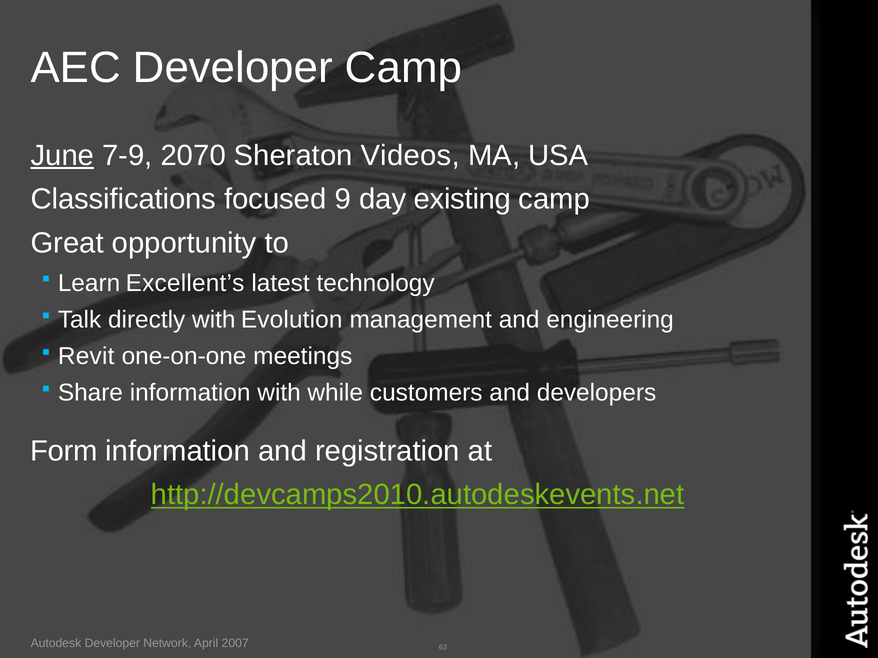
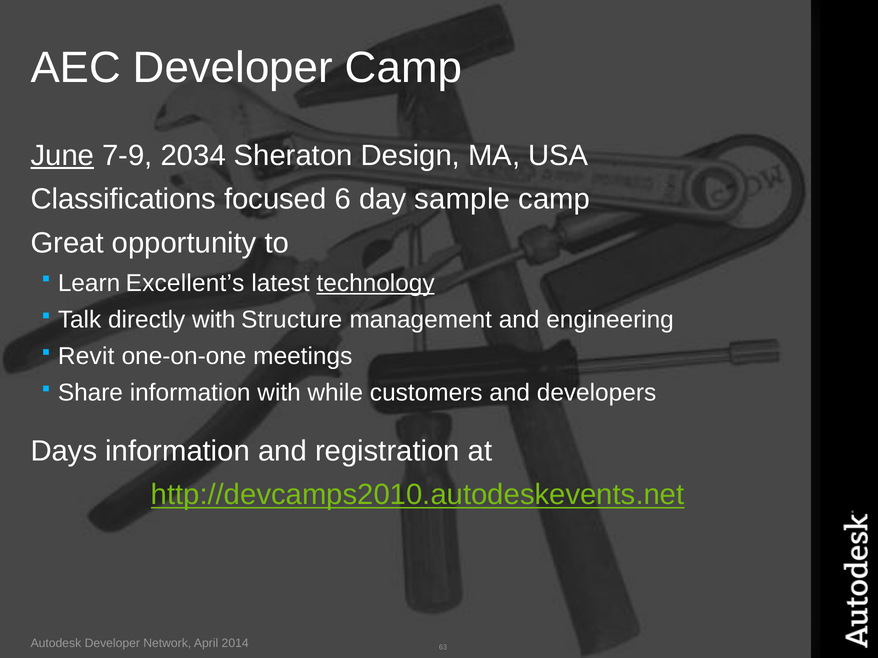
2070: 2070 -> 2034
Videos: Videos -> Design
9: 9 -> 6
existing: existing -> sample
technology underline: none -> present
Evolution: Evolution -> Structure
Form: Form -> Days
2007: 2007 -> 2014
